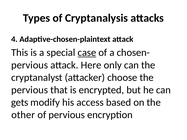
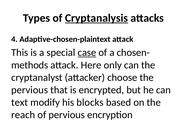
Cryptanalysis underline: none -> present
pervious at (30, 65): pervious -> methods
gets: gets -> text
access: access -> blocks
other: other -> reach
